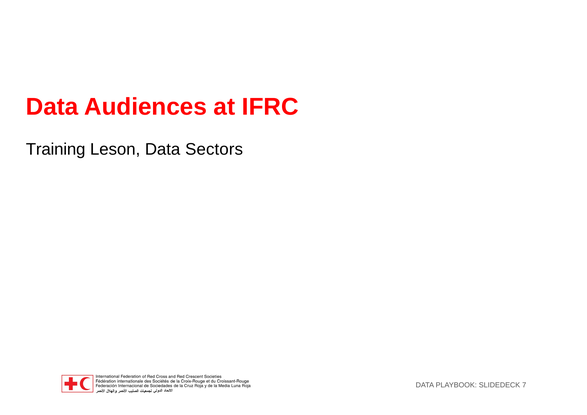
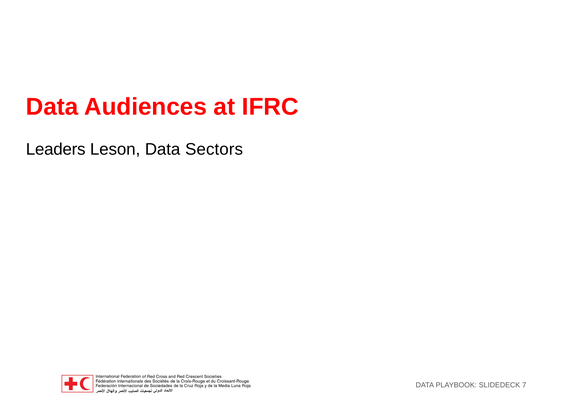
Training: Training -> Leaders
